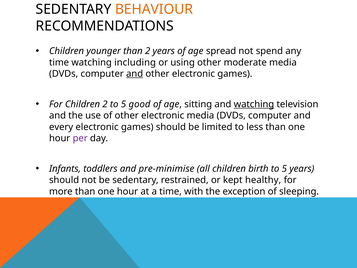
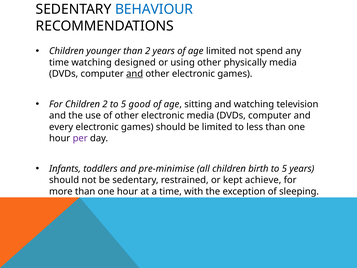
BEHAVIOUR colour: orange -> blue
age spread: spread -> limited
including: including -> designed
moderate: moderate -> physically
watching at (254, 104) underline: present -> none
healthy: healthy -> achieve
